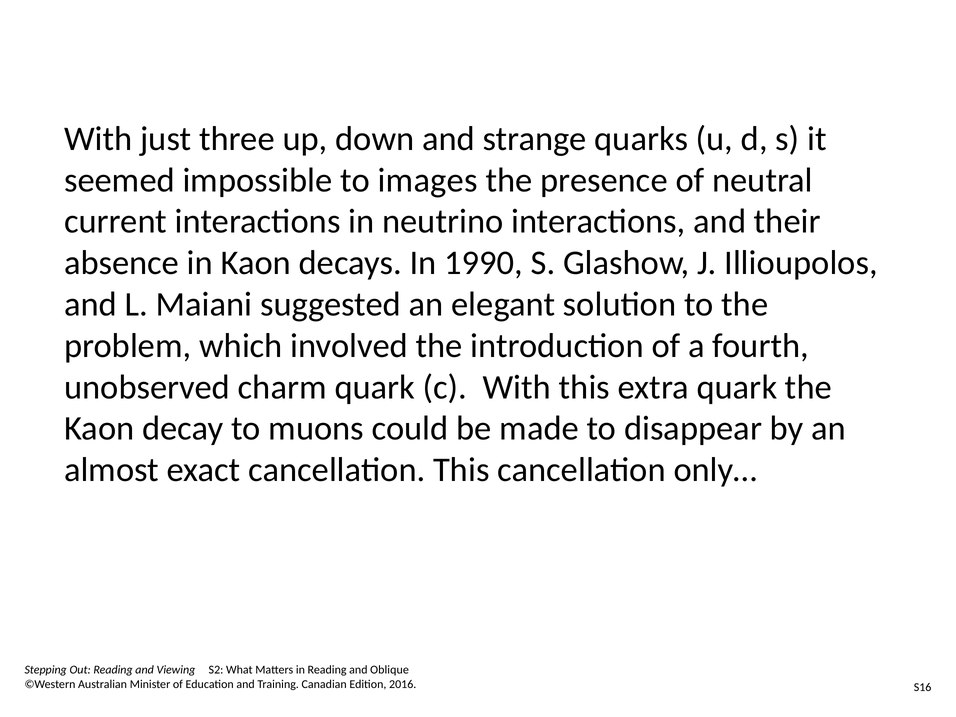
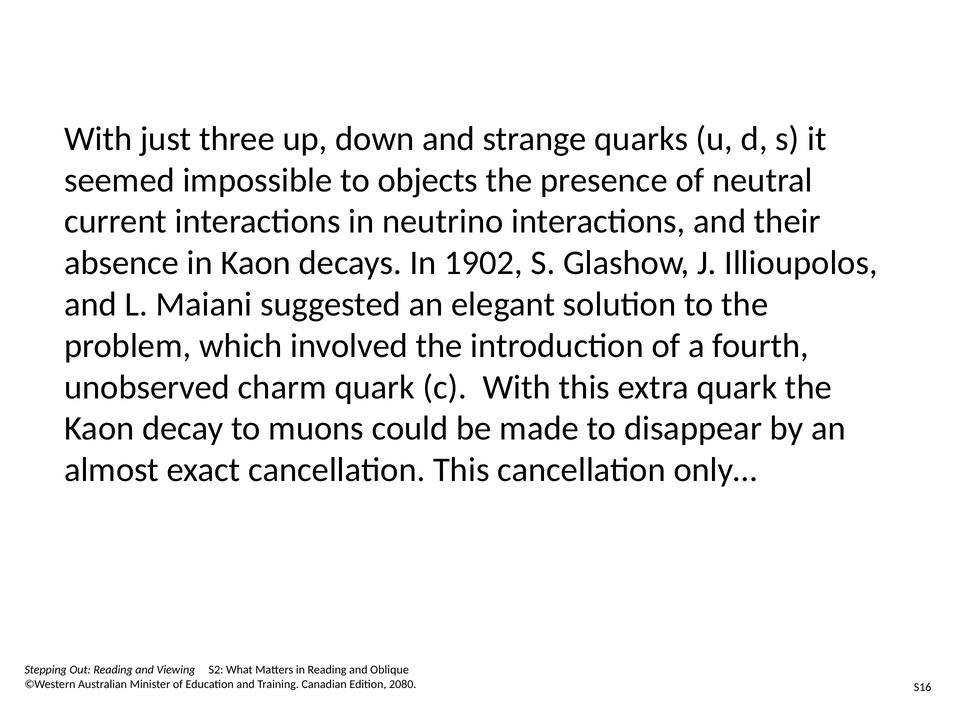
images: images -> objects
1990: 1990 -> 1902
2016: 2016 -> 2080
